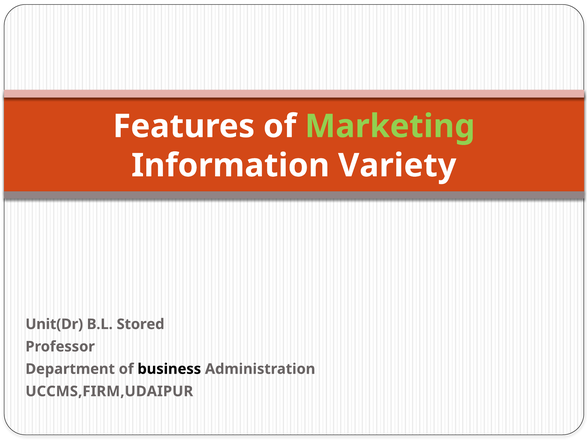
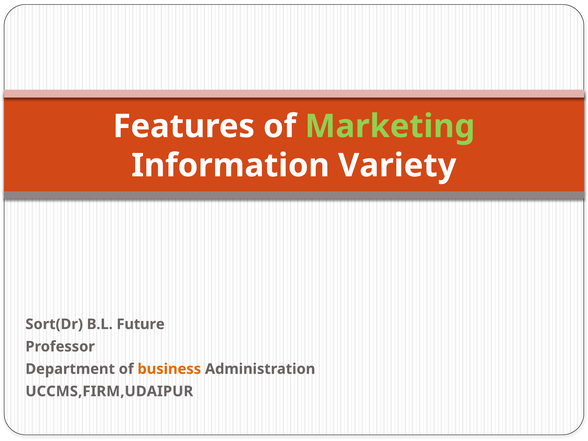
Unit(Dr: Unit(Dr -> Sort(Dr
Stored: Stored -> Future
business colour: black -> orange
